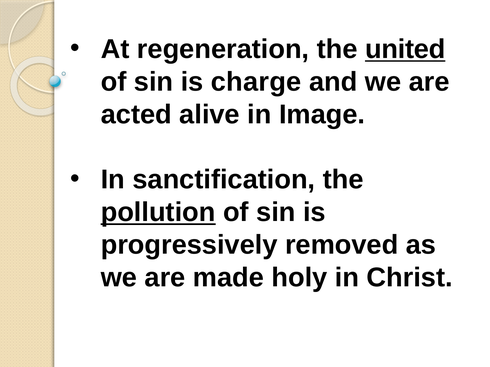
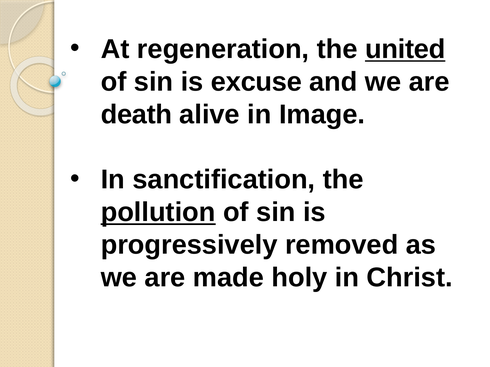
charge: charge -> excuse
acted: acted -> death
